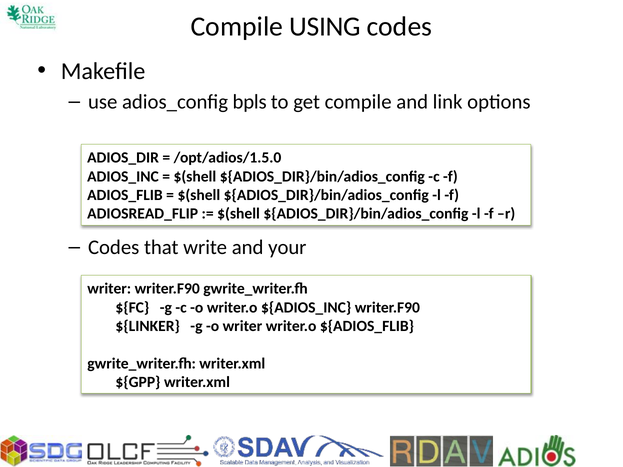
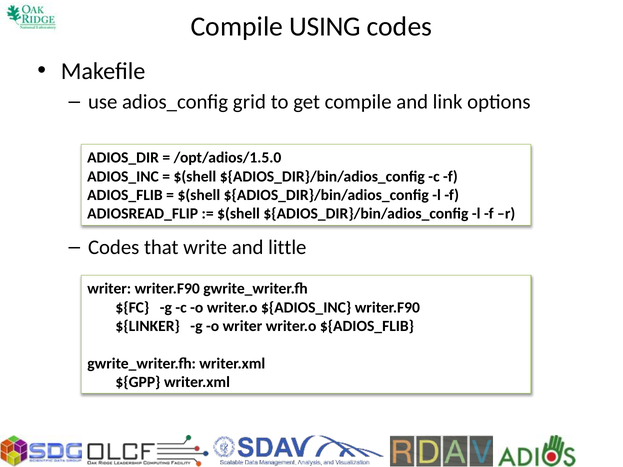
bpls: bpls -> grid
your: your -> little
